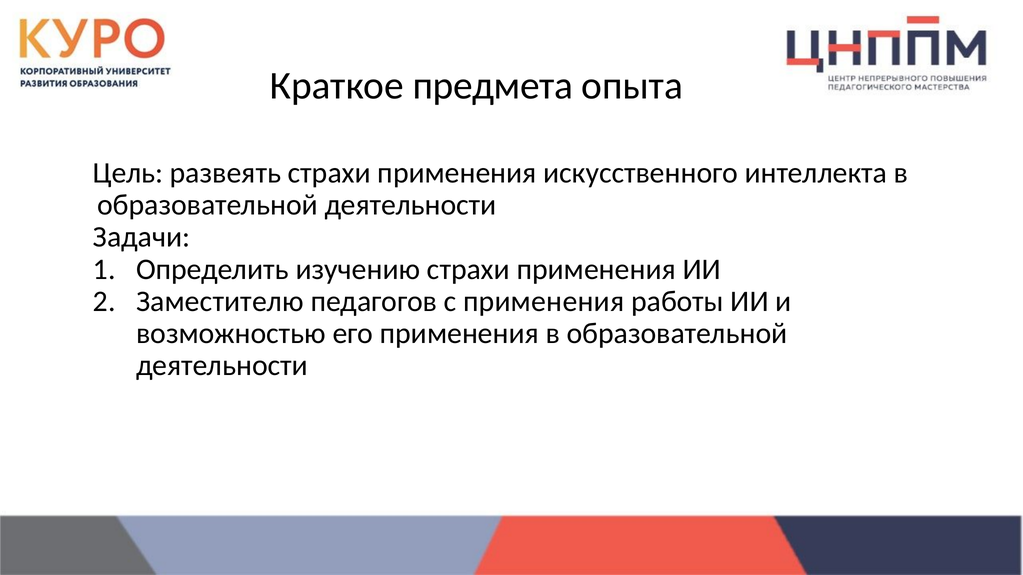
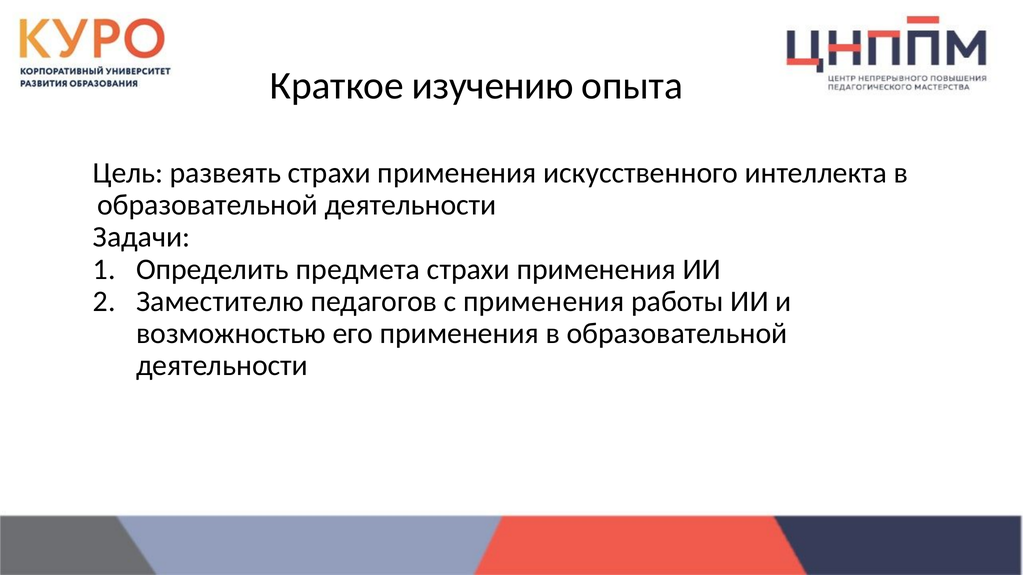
предмета: предмета -> изучению
изучению: изучению -> предмета
